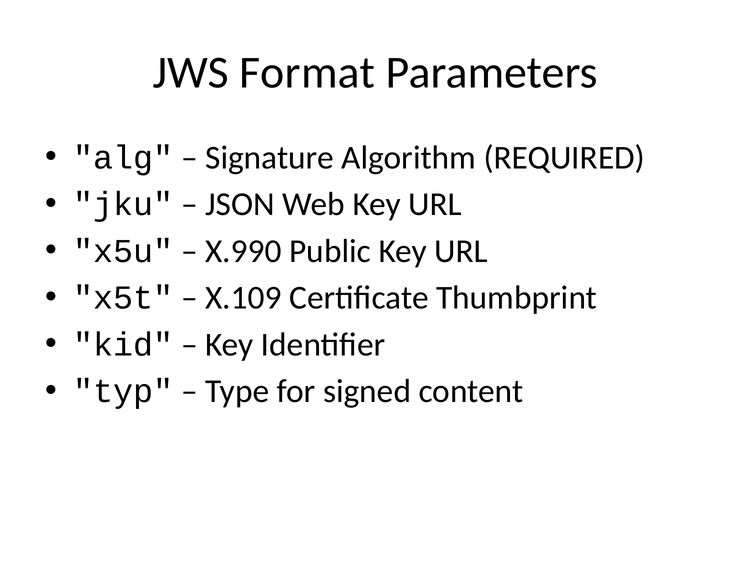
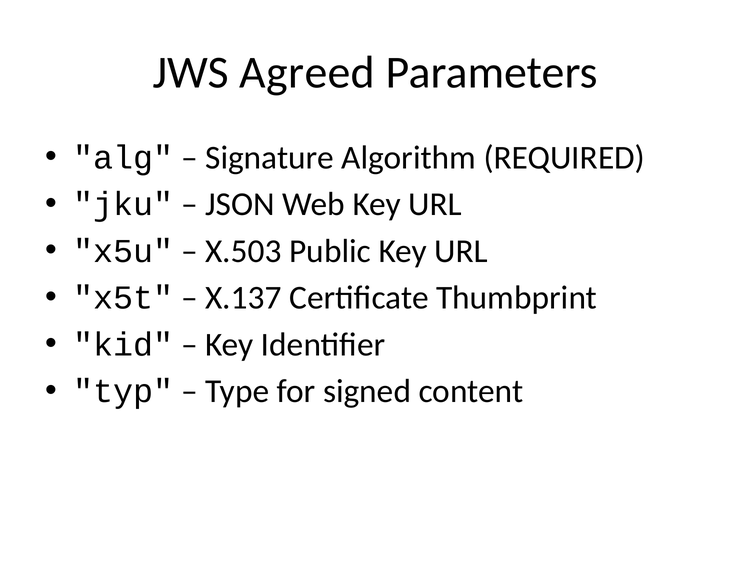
Format: Format -> Agreed
X.990: X.990 -> X.503
X.109: X.109 -> X.137
